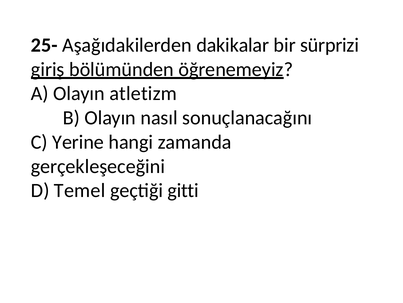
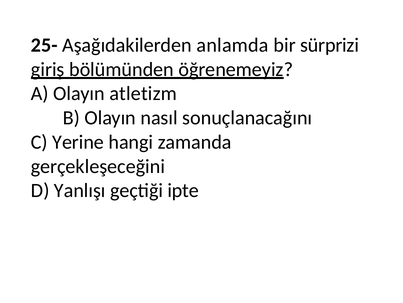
dakikalar: dakikalar -> anlamda
Temel: Temel -> Yanlışı
gitti: gitti -> ipte
